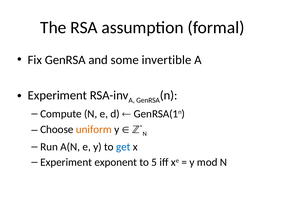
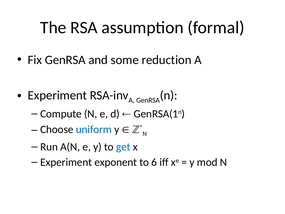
invertible: invertible -> reduction
uniform colour: orange -> blue
5: 5 -> 6
